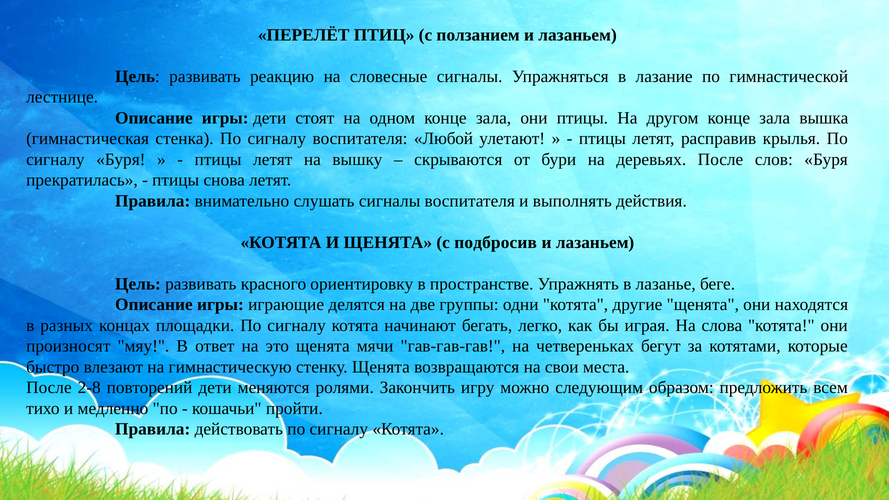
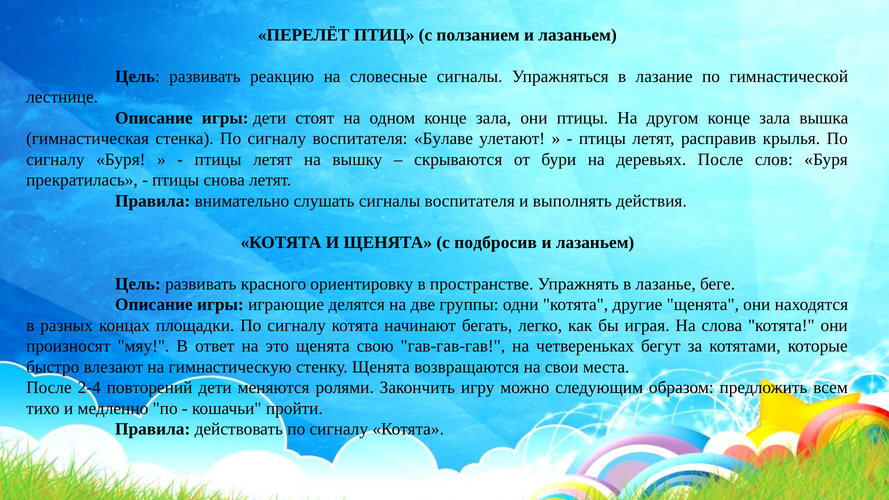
Любой: Любой -> Булаве
мячи: мячи -> свою
2-8: 2-8 -> 2-4
